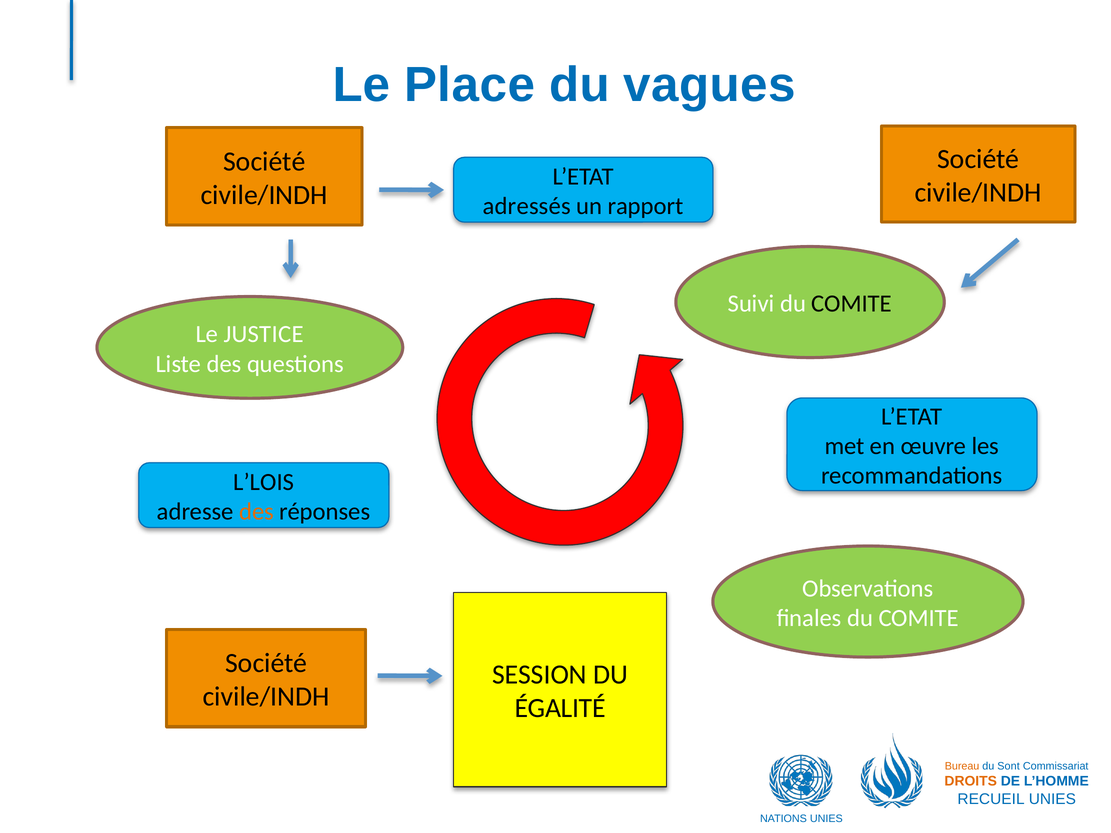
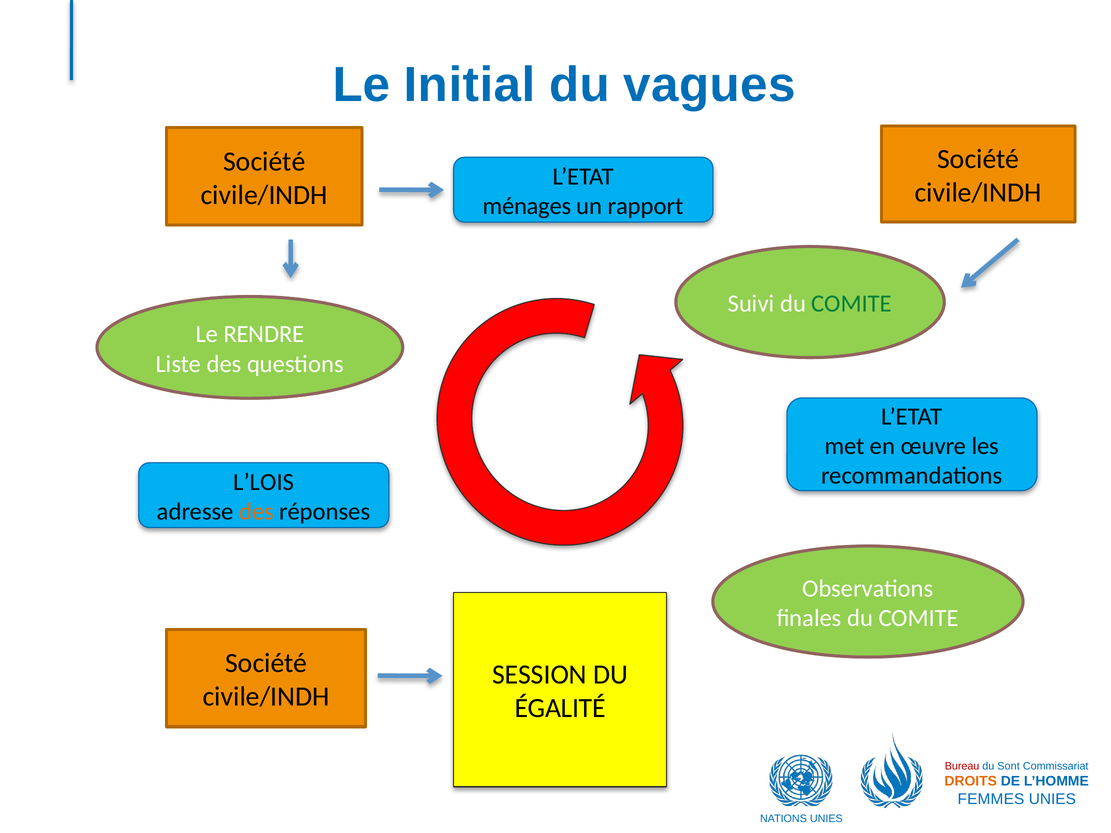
Place: Place -> Initial
adressés: adressés -> ménages
COMITE at (852, 304) colour: black -> green
JUSTICE: JUSTICE -> RENDRE
Bureau colour: orange -> red
RECUEIL: RECUEIL -> FEMMES
